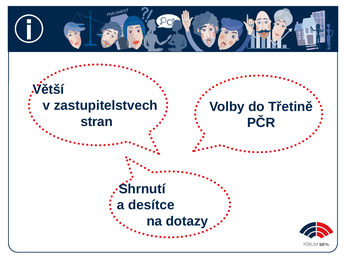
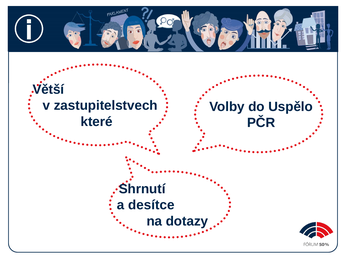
Třetině: Třetině -> Uspělo
stran: stran -> které
